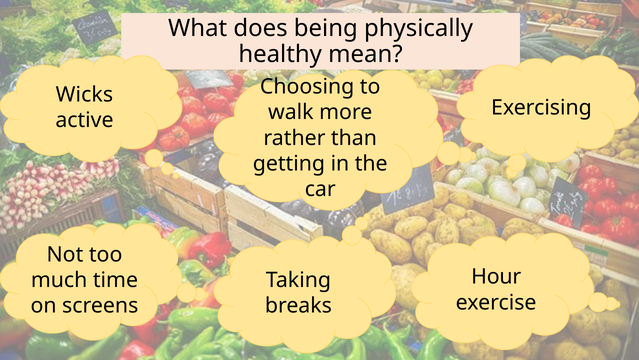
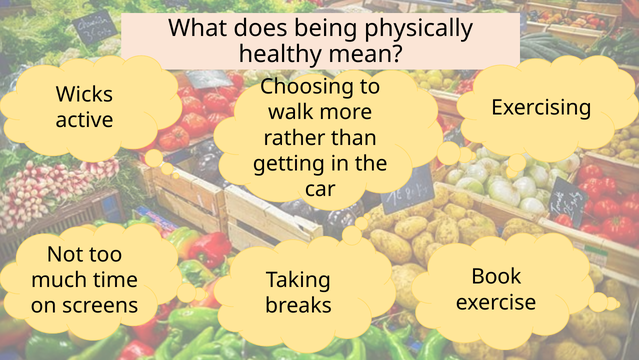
Hour: Hour -> Book
